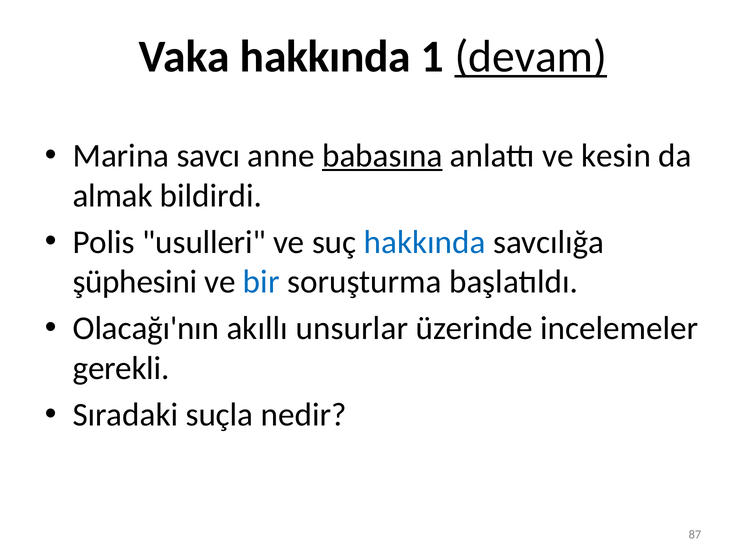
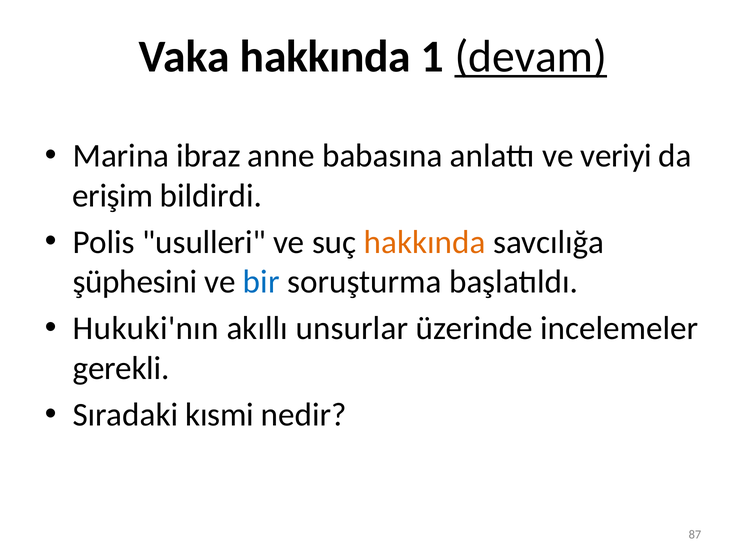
savcı: savcı -> ibraz
babasına underline: present -> none
kesin: kesin -> veriyi
almak: almak -> erişim
hakkında at (425, 242) colour: blue -> orange
Olacağı'nın: Olacağı'nın -> Hukuki'nın
suçla: suçla -> kısmi
